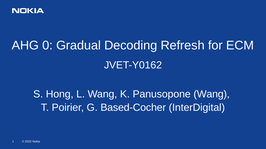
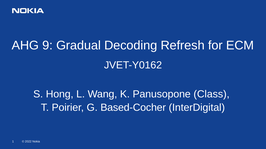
0: 0 -> 9
Panusopone Wang: Wang -> Class
